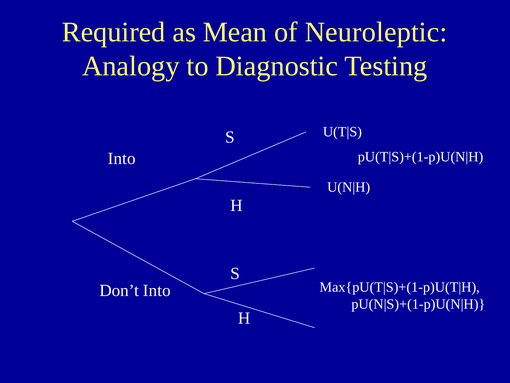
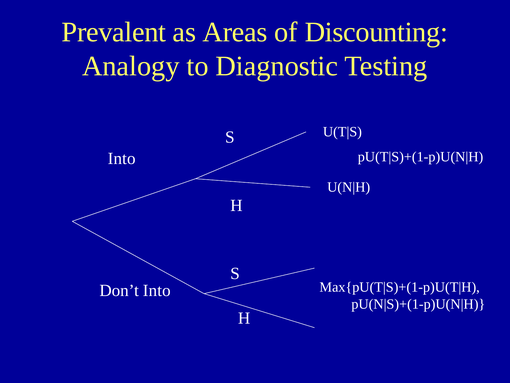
Required: Required -> Prevalent
Mean: Mean -> Areas
Neuroleptic: Neuroleptic -> Discounting
